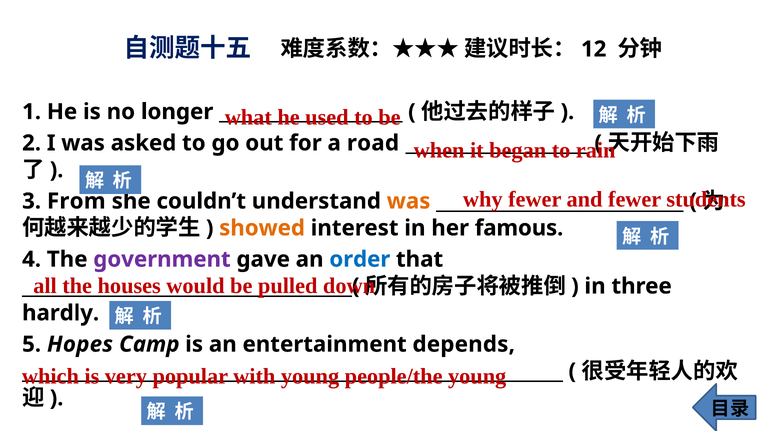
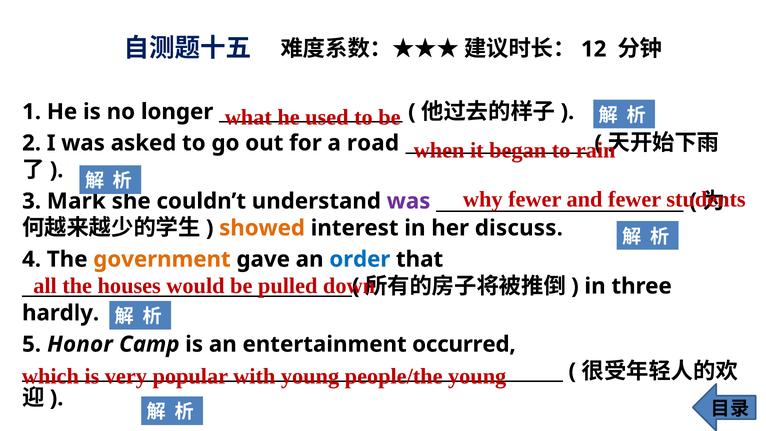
From: From -> Mark
was at (409, 201) colour: orange -> purple
famous: famous -> discuss
government colour: purple -> orange
Hopes: Hopes -> Honor
depends: depends -> occurred
